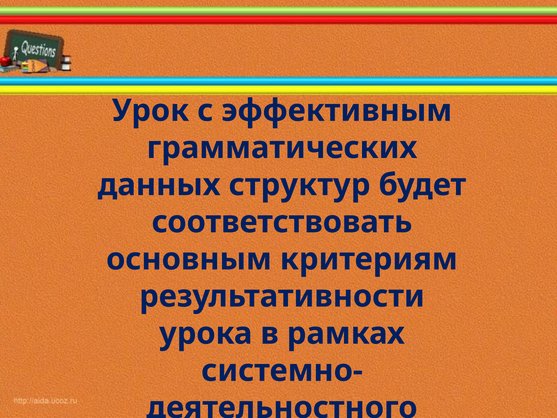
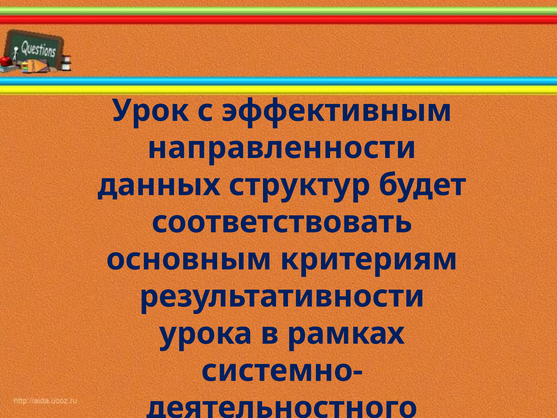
грамматических: грамматических -> направленности
